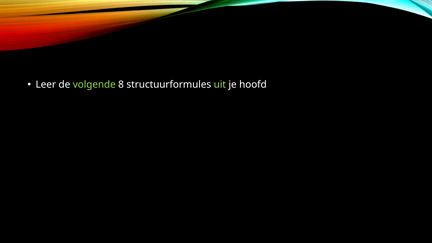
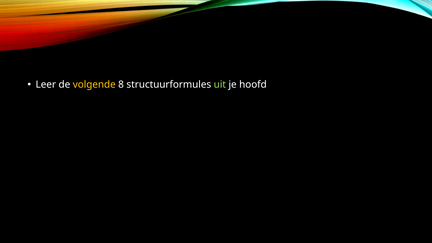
volgende colour: light green -> yellow
